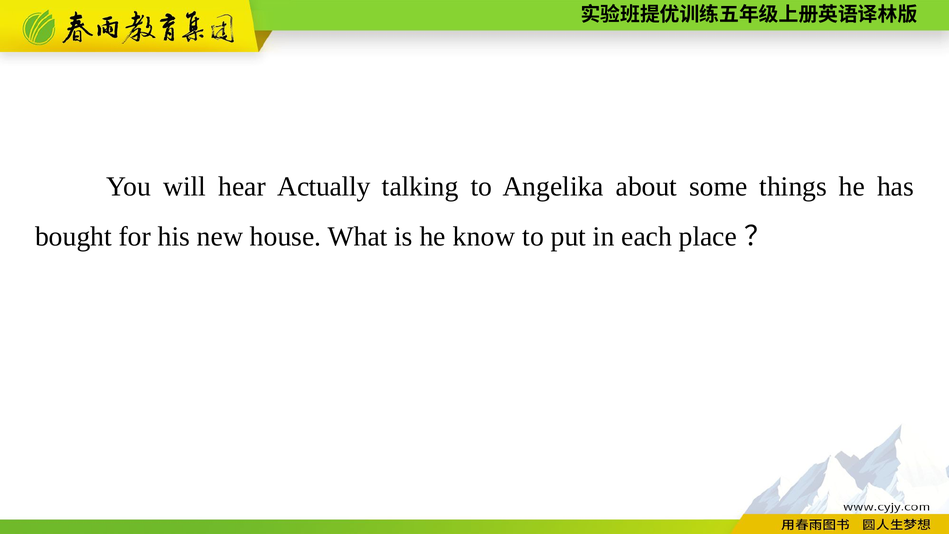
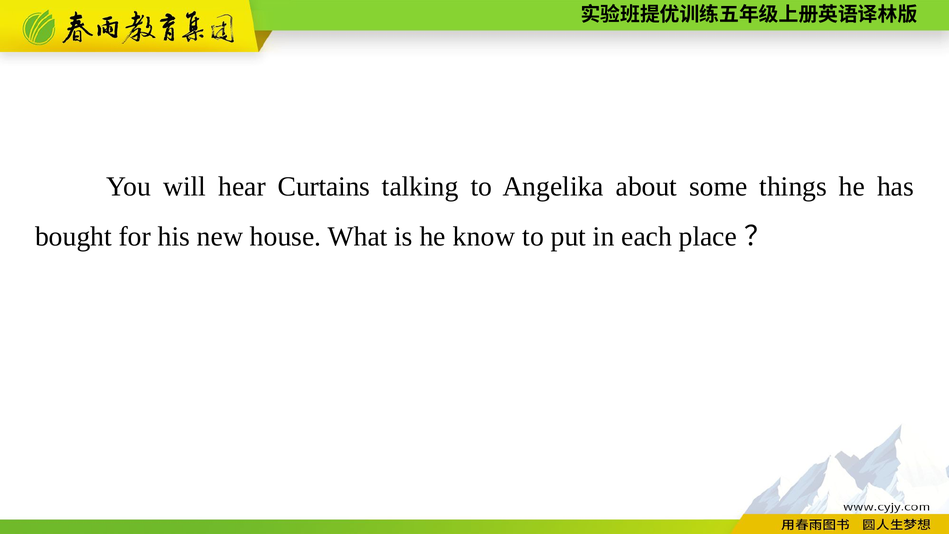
Actually: Actually -> Curtains
